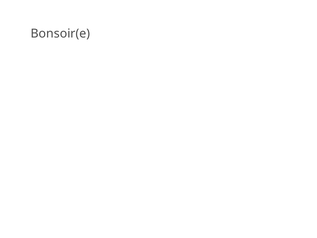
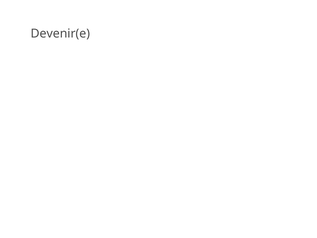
Bonsoir(e: Bonsoir(e -> Devenir(e
